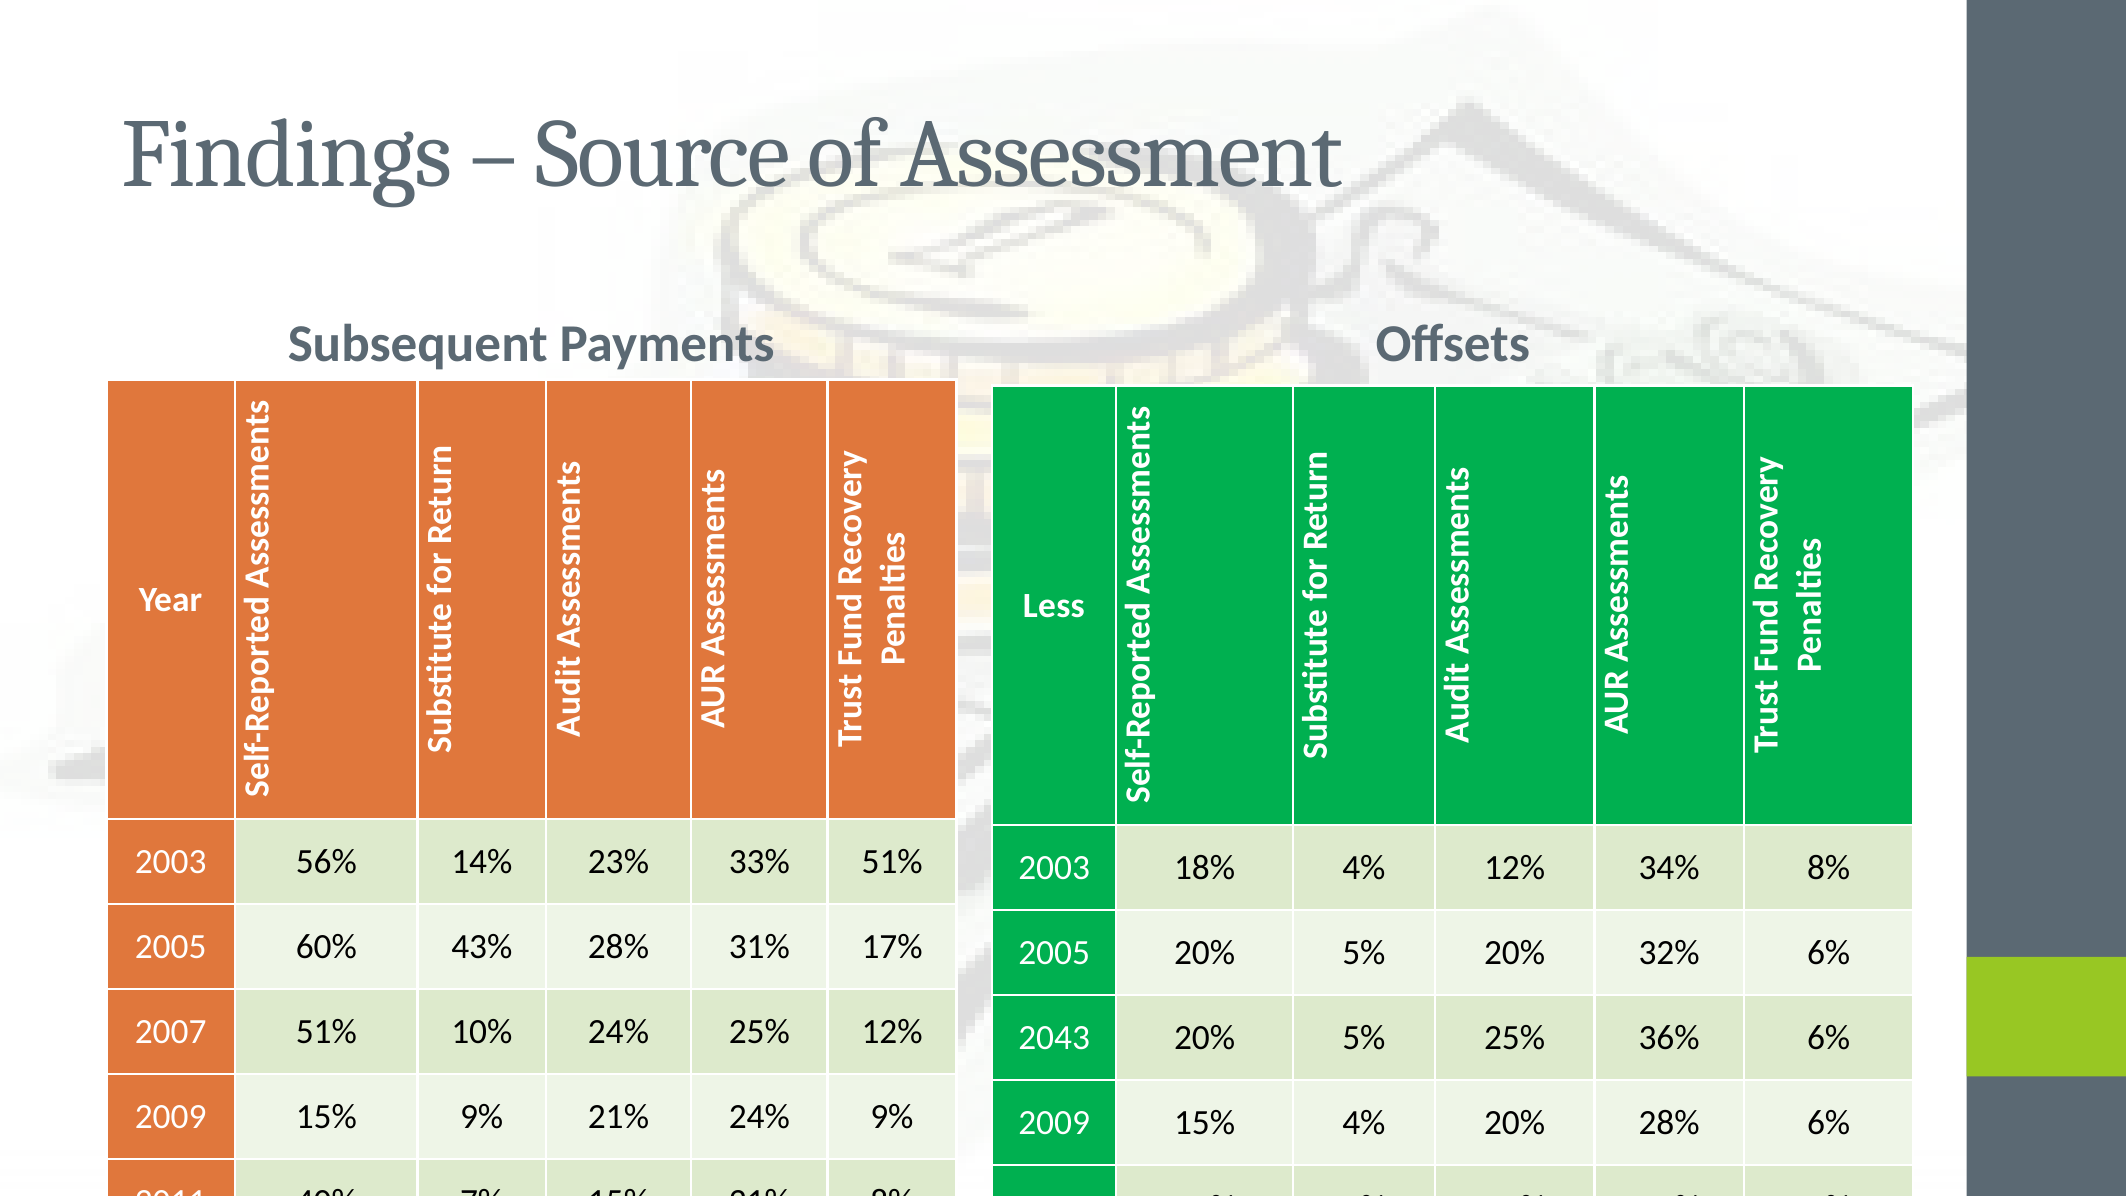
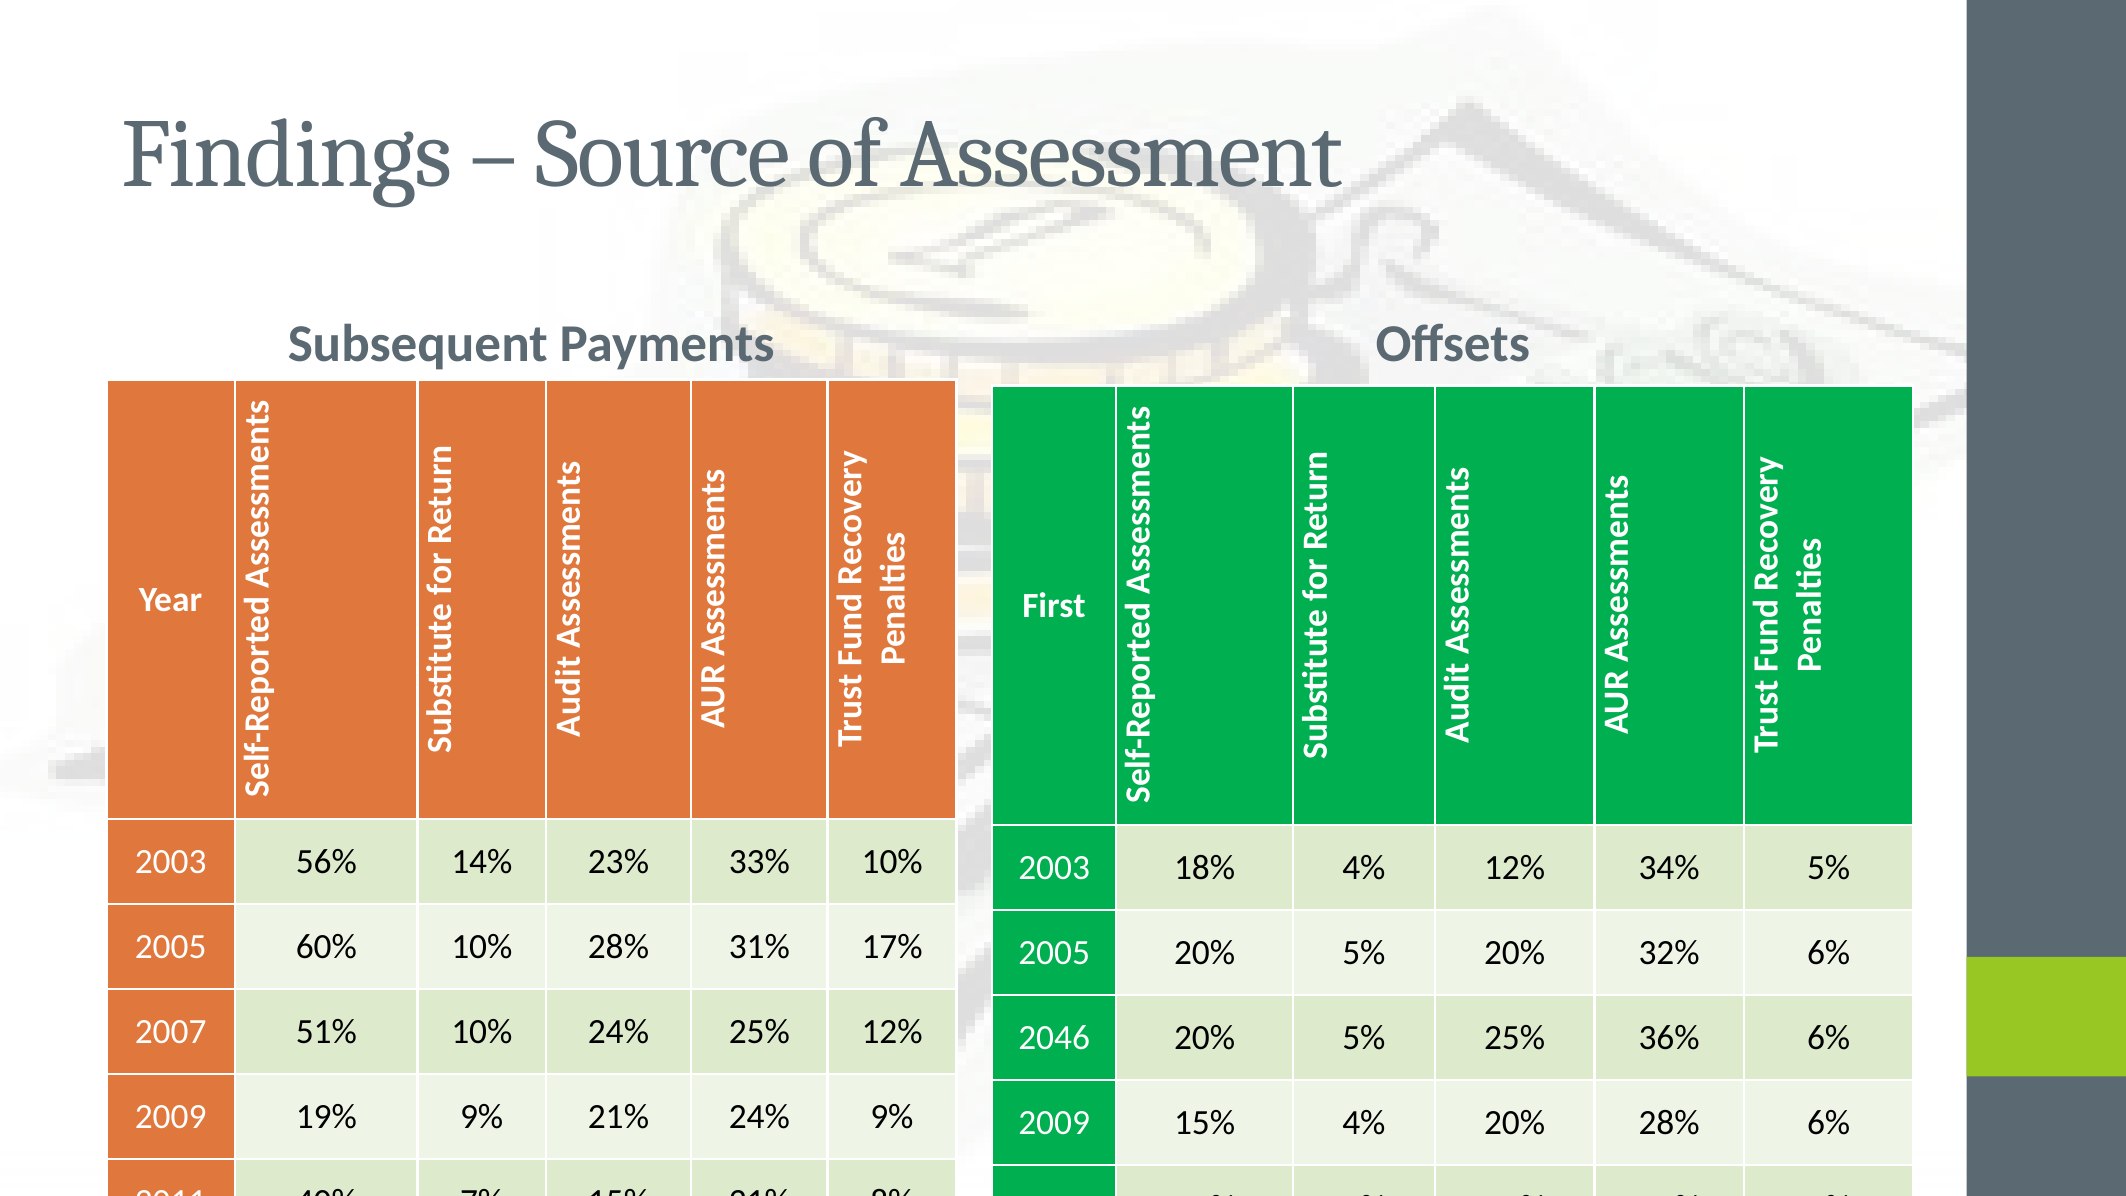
Less: Less -> First
33% 51%: 51% -> 10%
34% 8%: 8% -> 5%
60% 43%: 43% -> 10%
2043: 2043 -> 2046
15% at (326, 1117): 15% -> 19%
